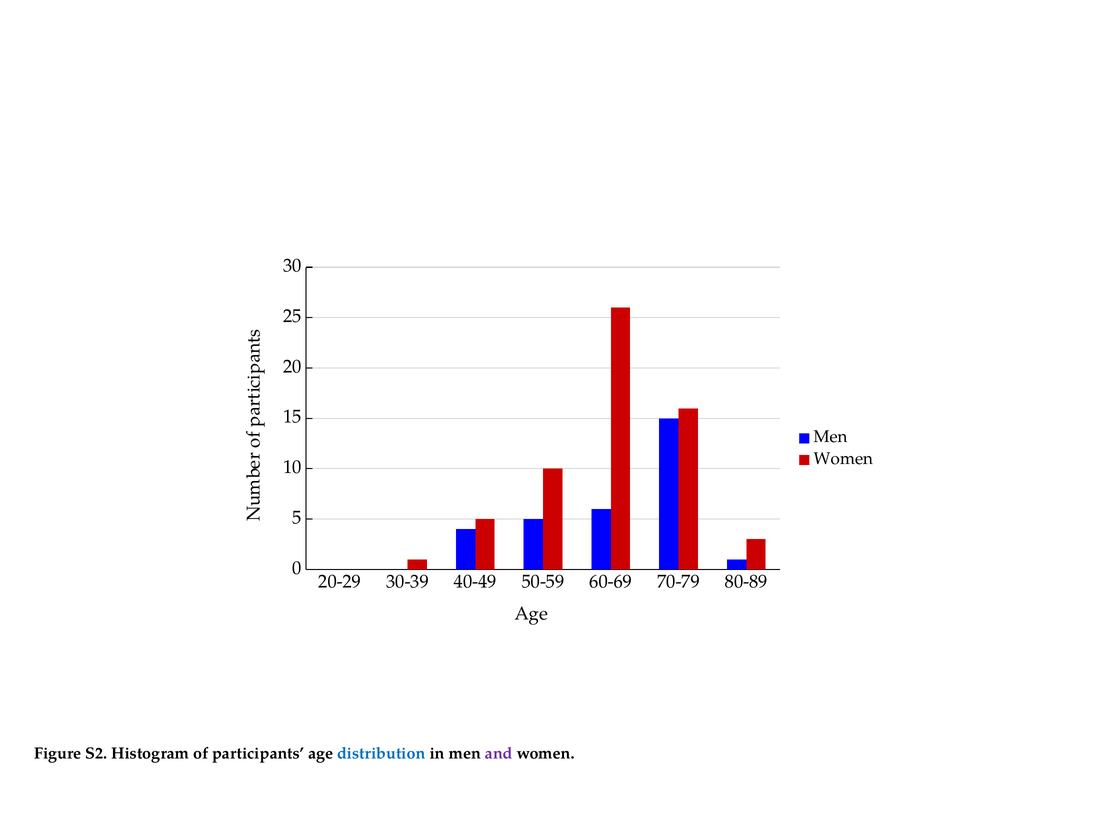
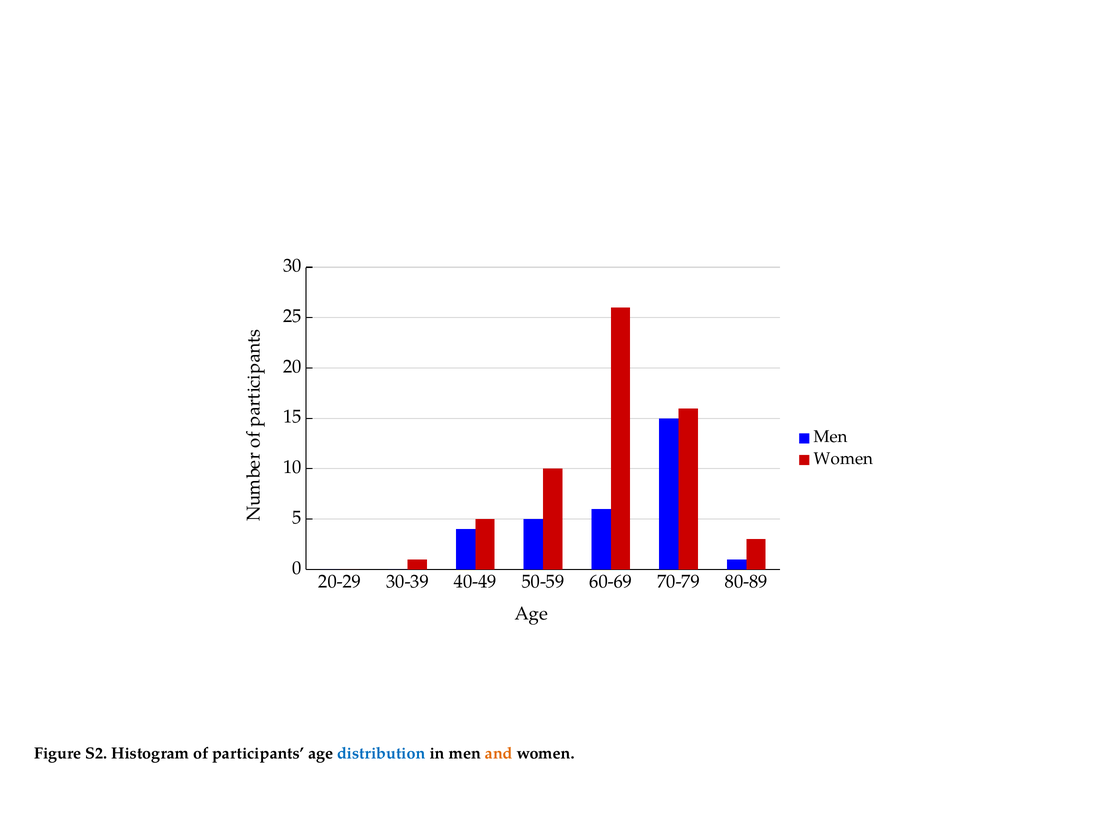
and colour: purple -> orange
